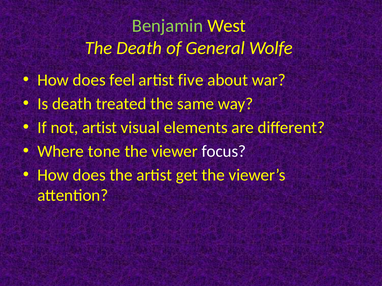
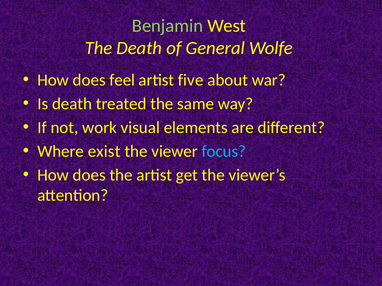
not artist: artist -> work
tone: tone -> exist
focus colour: white -> light blue
